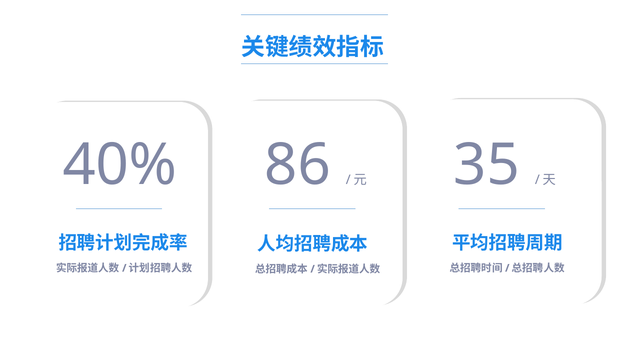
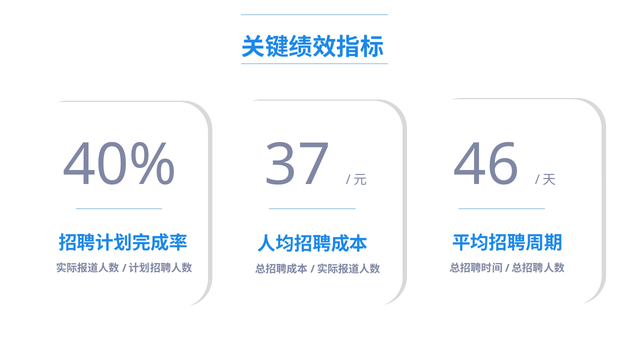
86: 86 -> 37
35: 35 -> 46
